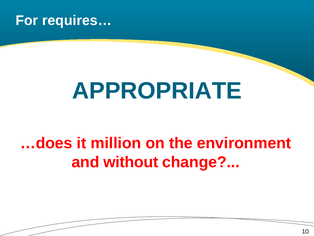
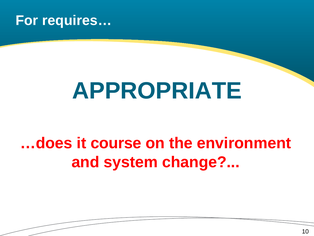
million: million -> course
without: without -> system
